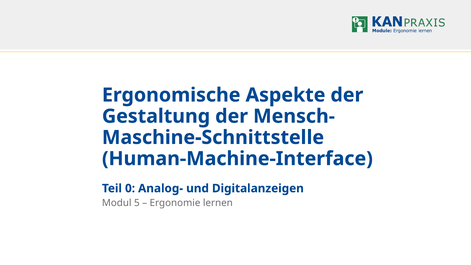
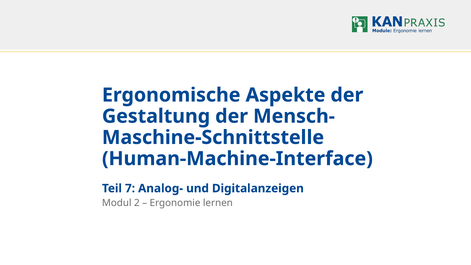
0: 0 -> 7
5: 5 -> 2
